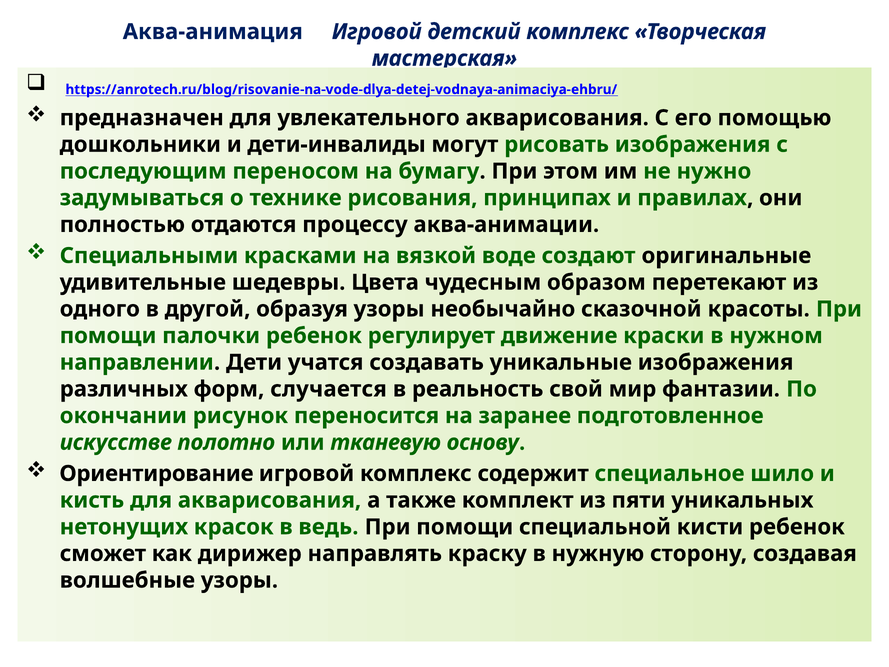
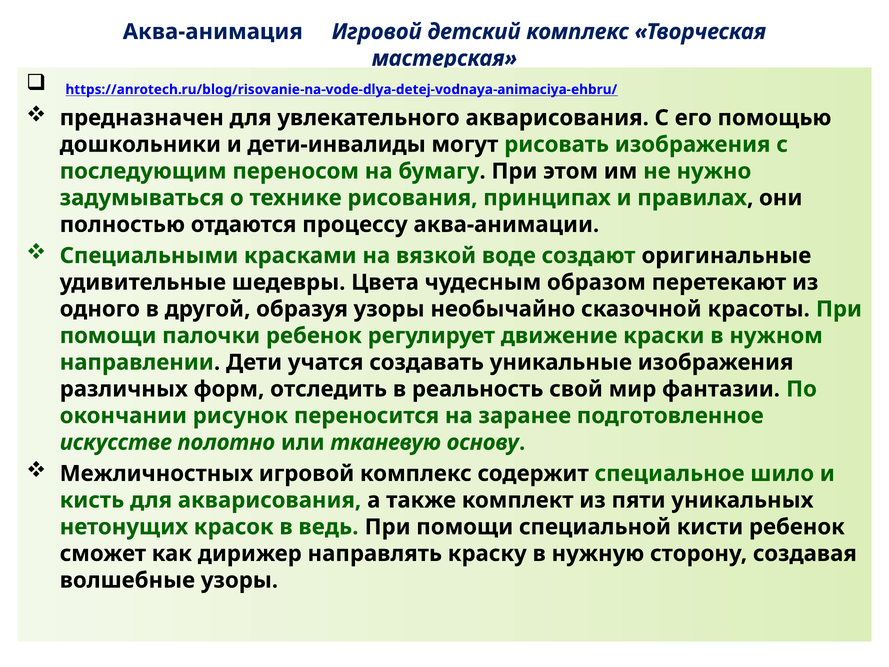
случается: случается -> отследить
Ориентирование: Ориентирование -> Межличностных
